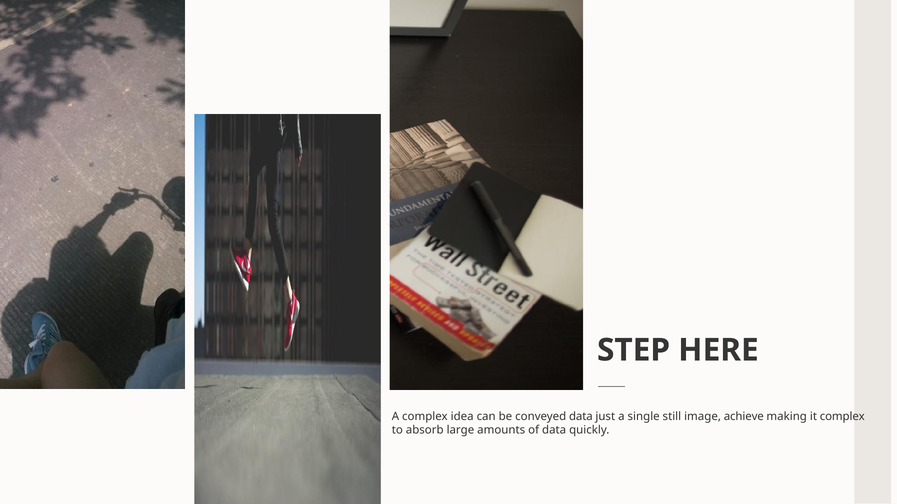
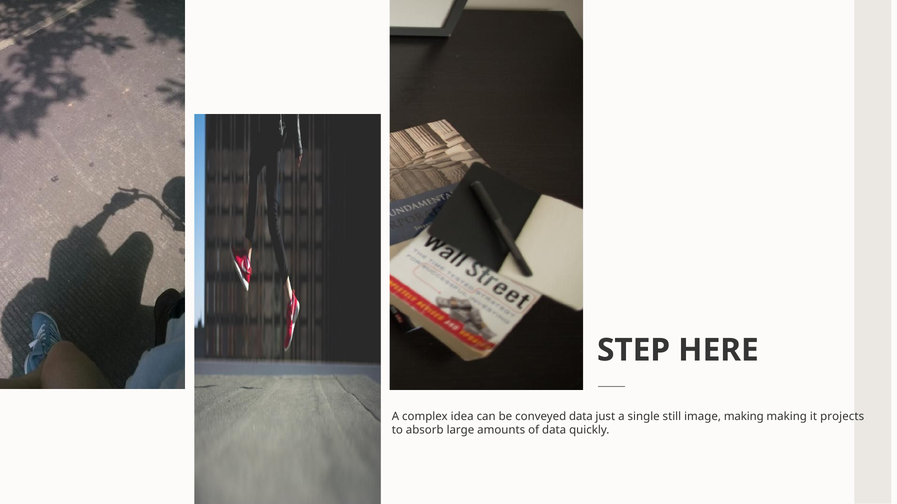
image achieve: achieve -> making
it complex: complex -> projects
